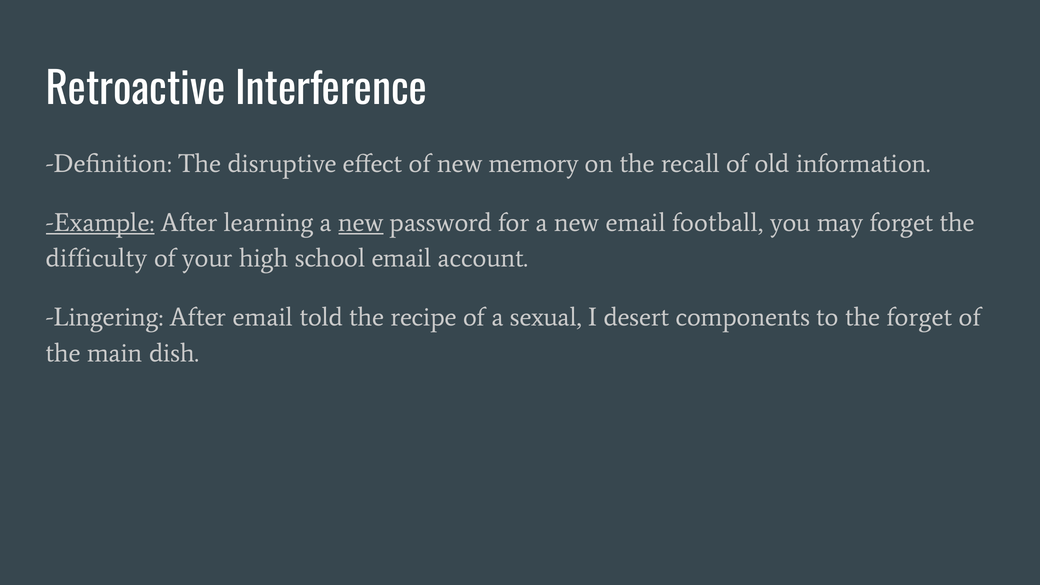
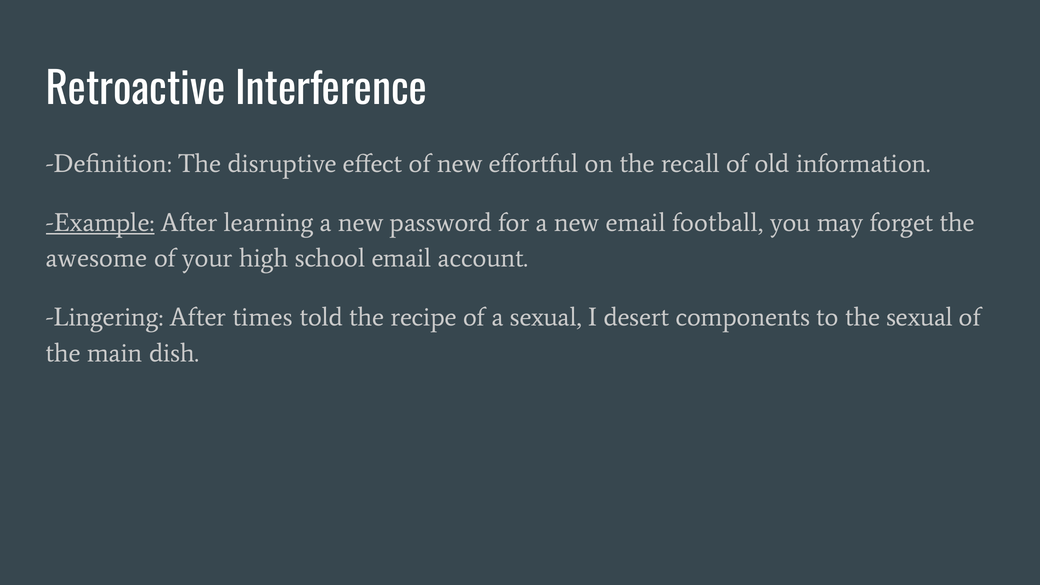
memory: memory -> effortful
new at (361, 223) underline: present -> none
difficulty: difficulty -> awesome
After email: email -> times
the forget: forget -> sexual
